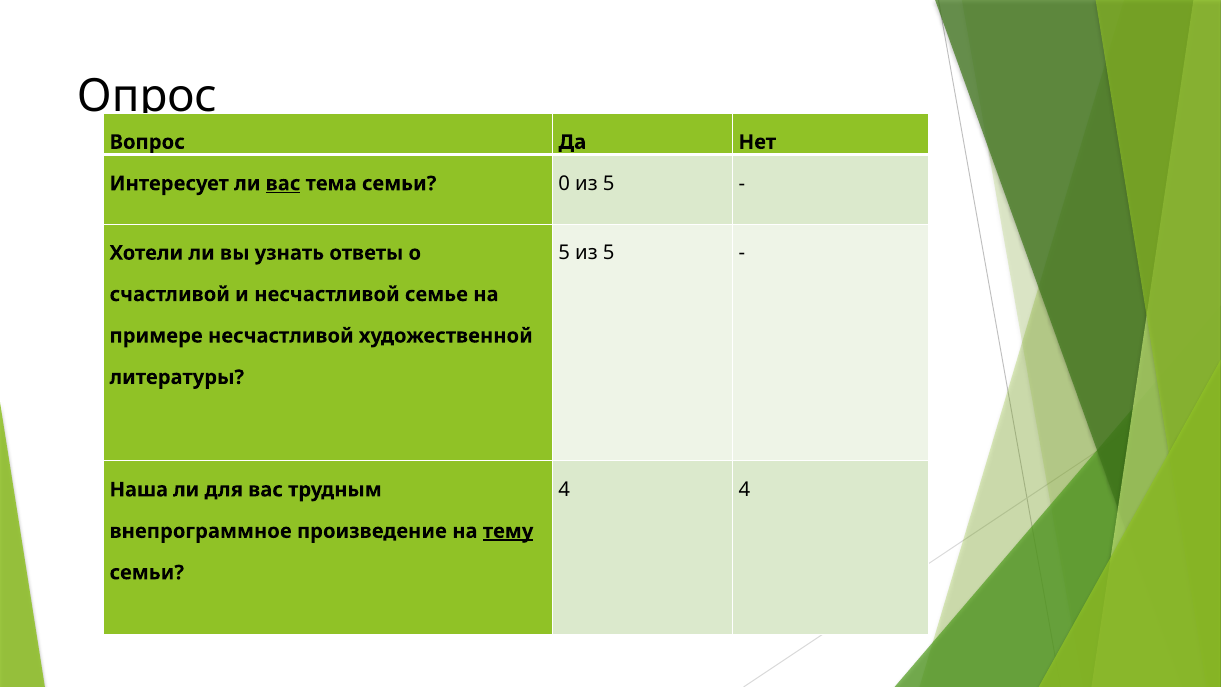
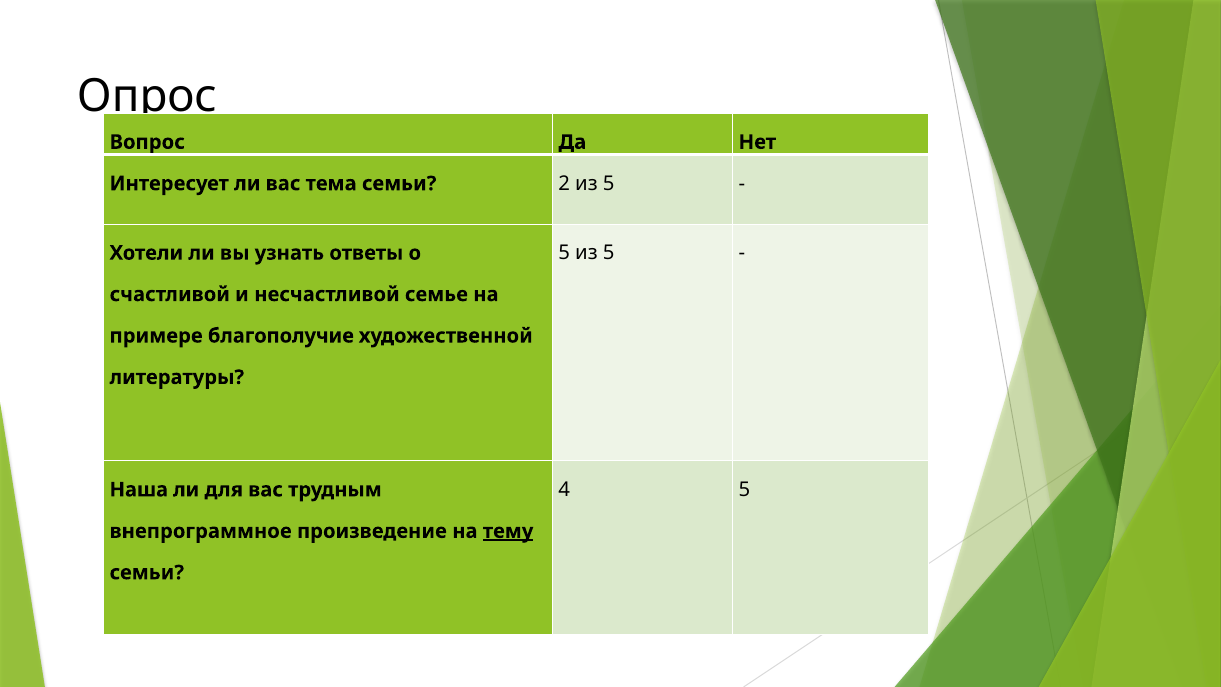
вас at (283, 184) underline: present -> none
0: 0 -> 2
примере несчастливой: несчастливой -> благополучие
4 4: 4 -> 5
